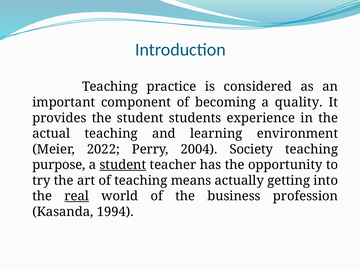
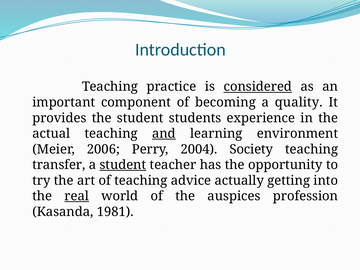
considered underline: none -> present
and underline: none -> present
2022: 2022 -> 2006
purpose: purpose -> transfer
means: means -> advice
business: business -> auspices
1994: 1994 -> 1981
